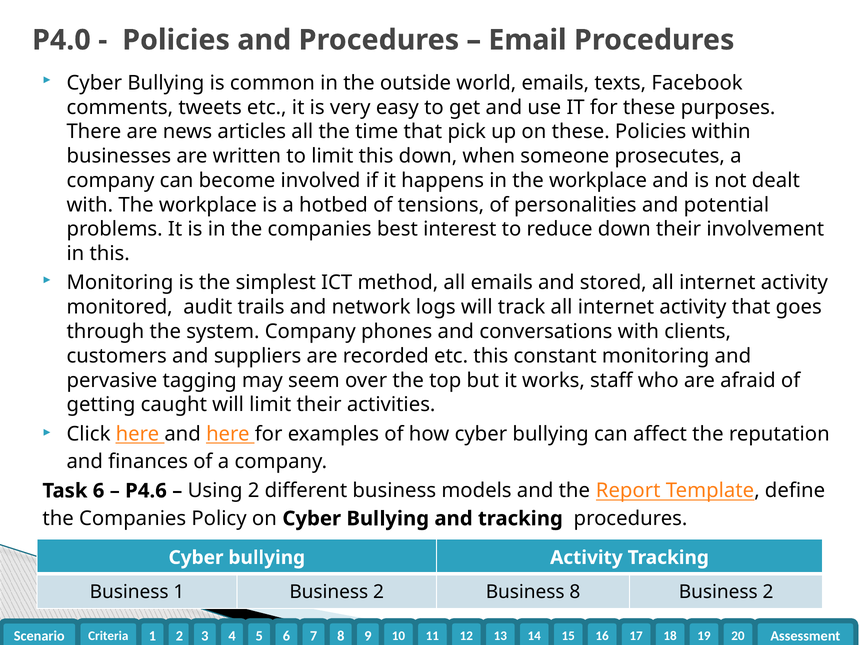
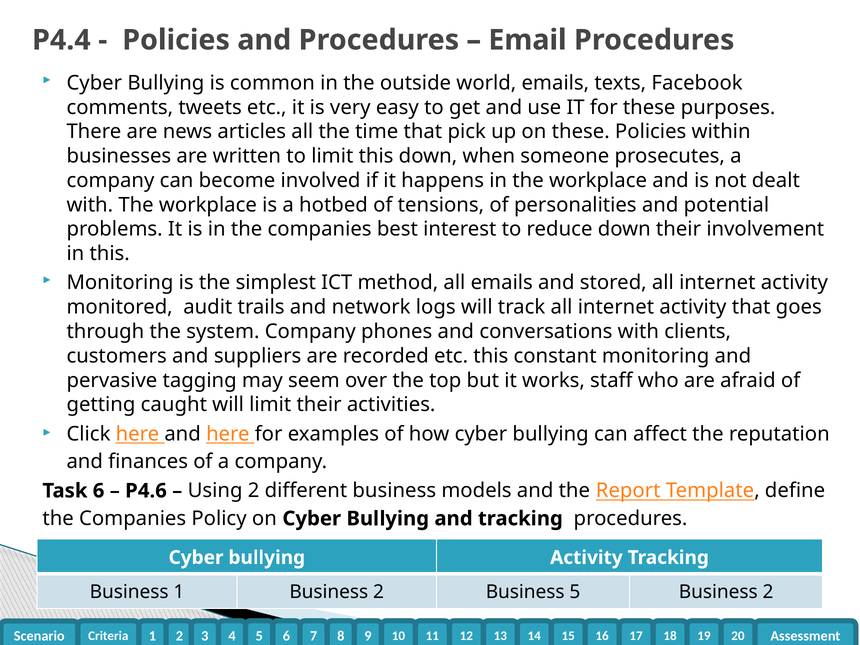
P4.0: P4.0 -> P4.4
Business 8: 8 -> 5
